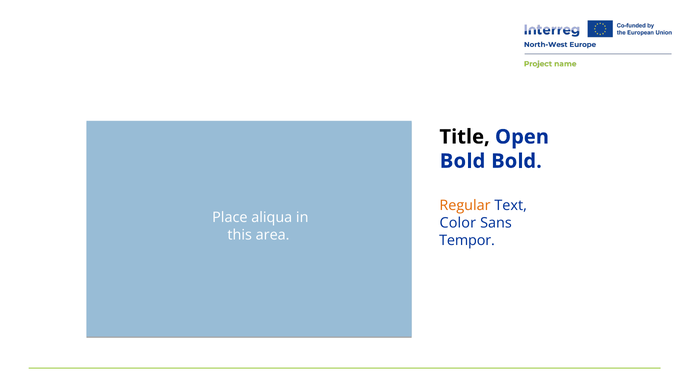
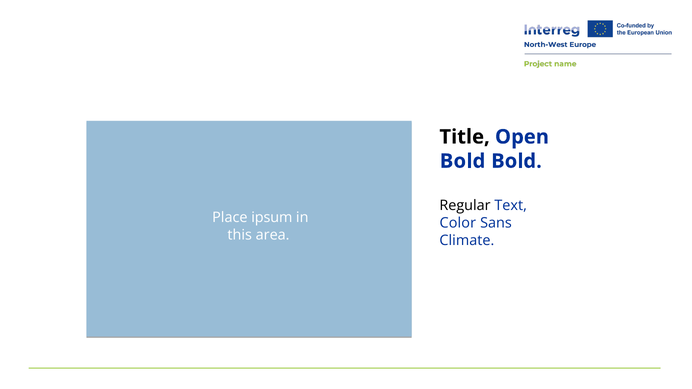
Regular colour: orange -> black
aliqua: aliqua -> ipsum
Tempor: Tempor -> Climate
